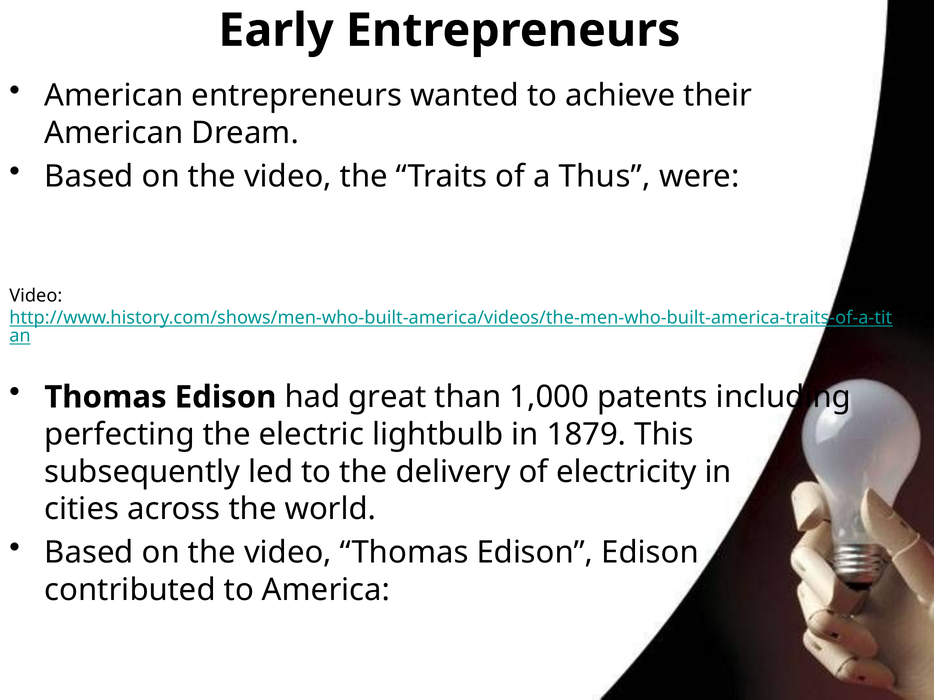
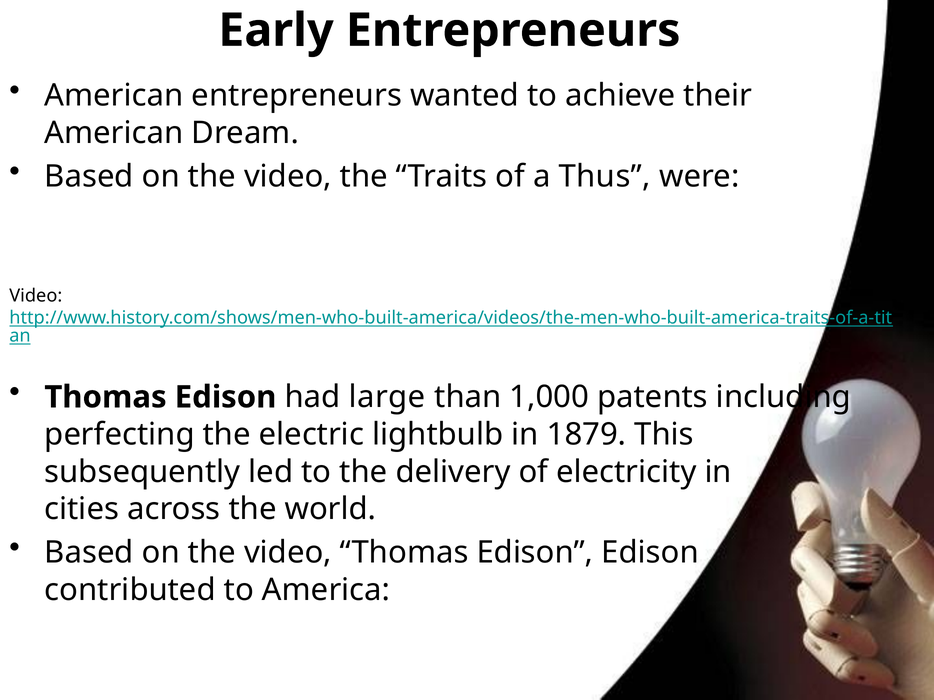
great: great -> large
